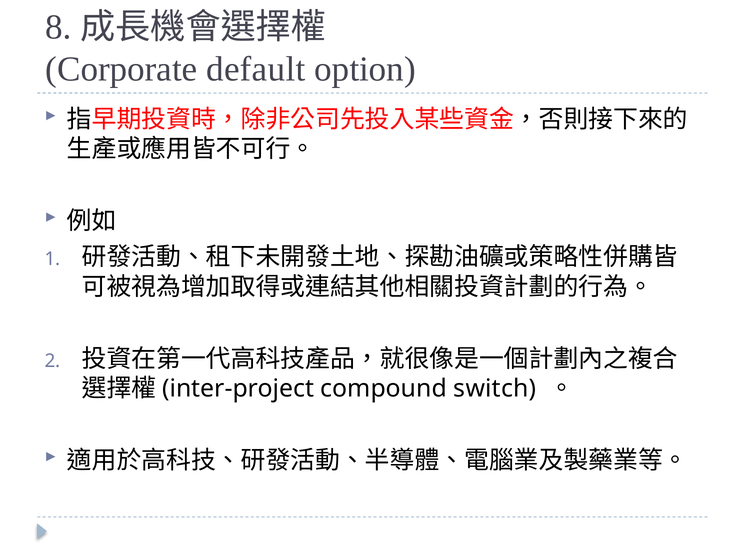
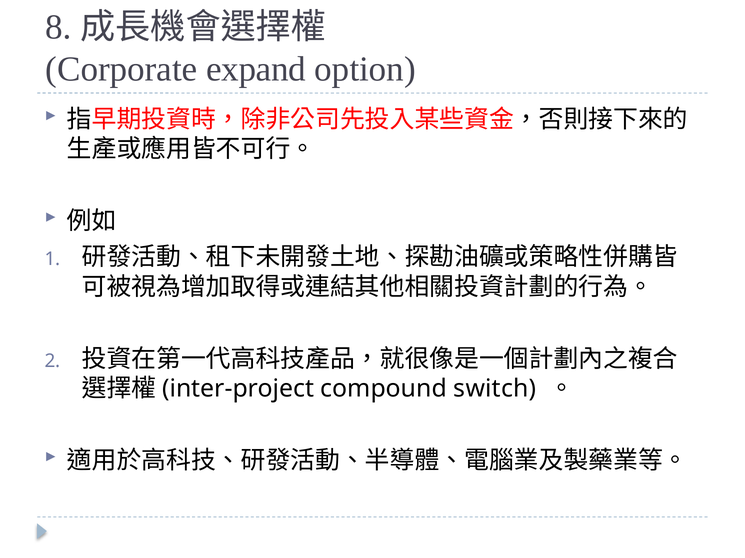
default: default -> expand
